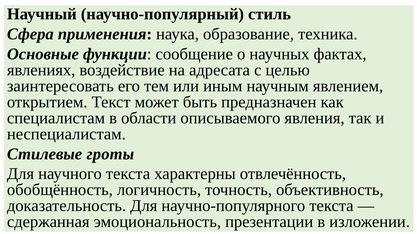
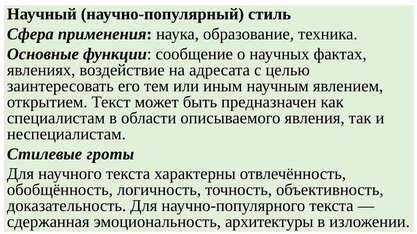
презентации: презентации -> архитектуры
